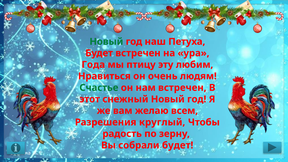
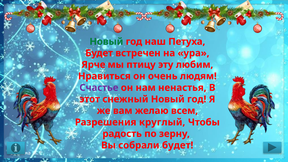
Года: Года -> Ярче
Счастье colour: green -> purple
нам встречен: встречен -> ненастья
